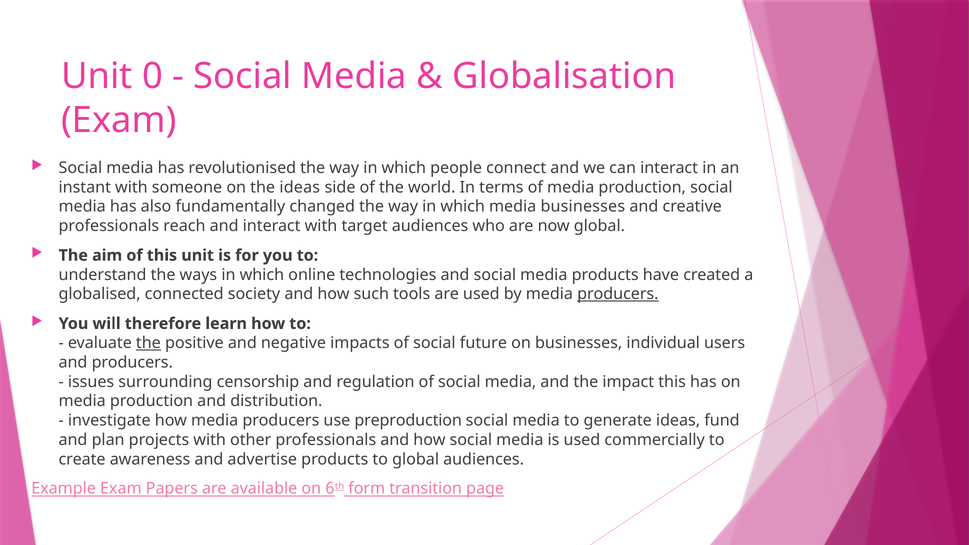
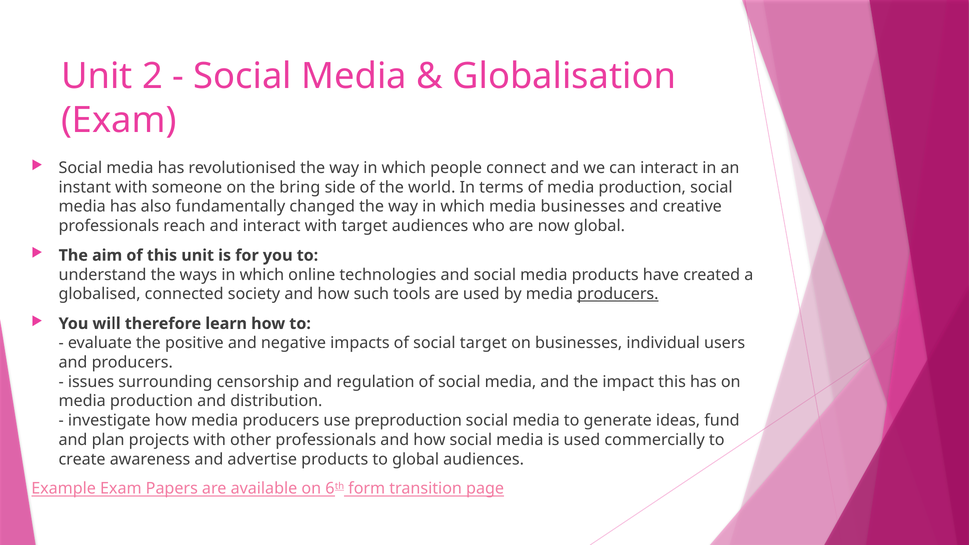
0: 0 -> 2
the ideas: ideas -> bring
the at (148, 343) underline: present -> none
social future: future -> target
